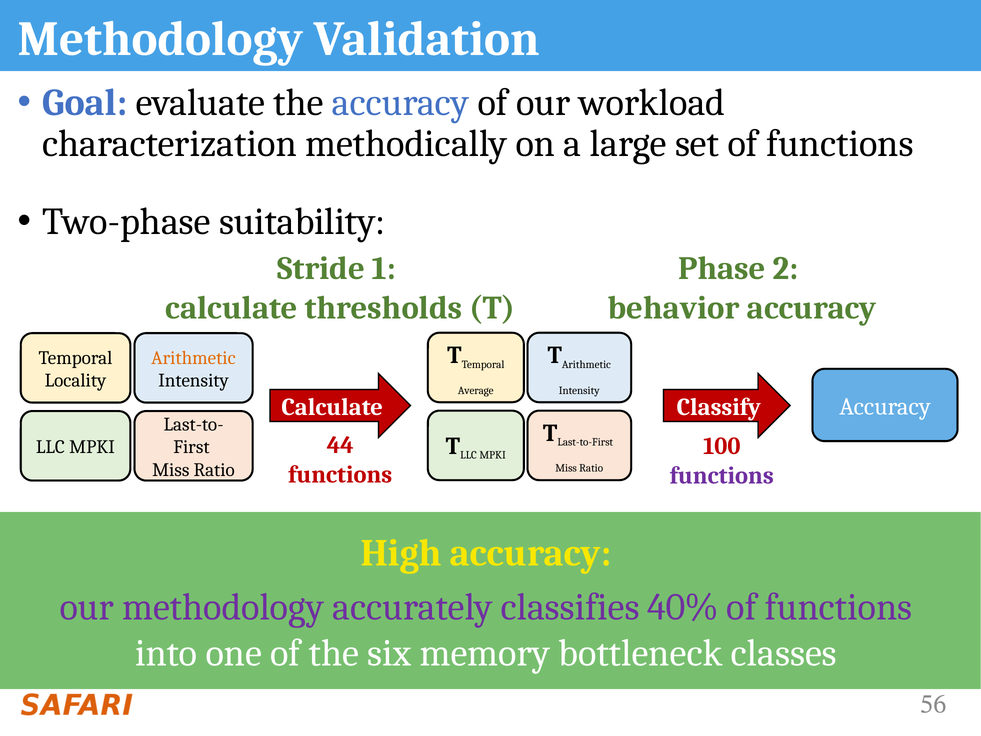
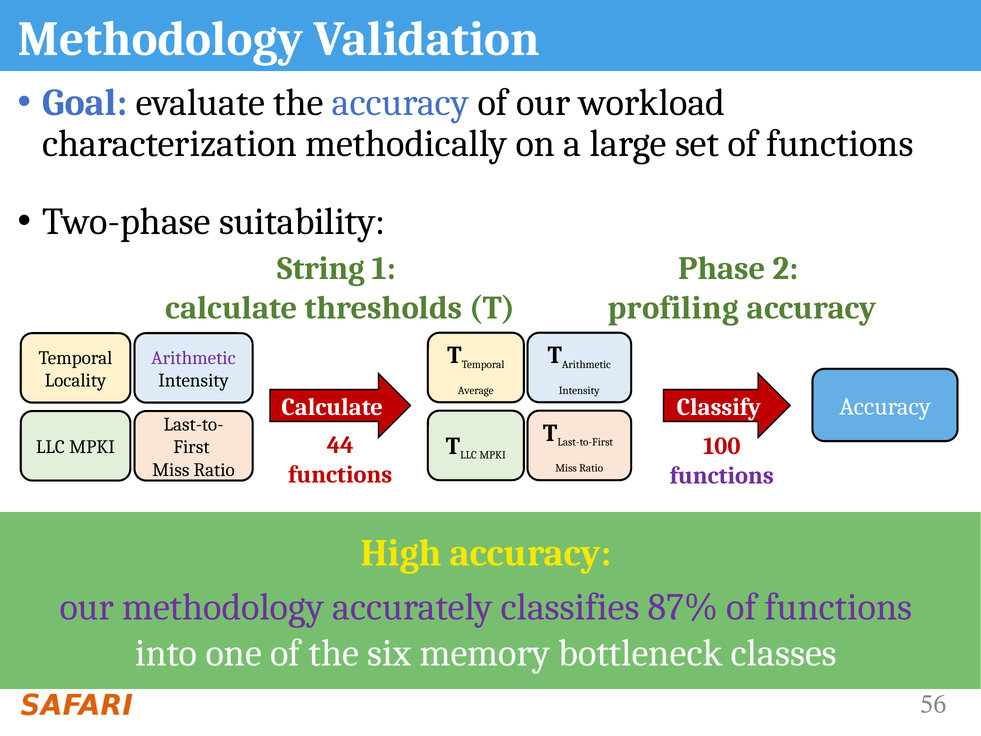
Stride: Stride -> String
behavior: behavior -> profiling
Arithmetic at (193, 358) colour: orange -> purple
40%: 40% -> 87%
